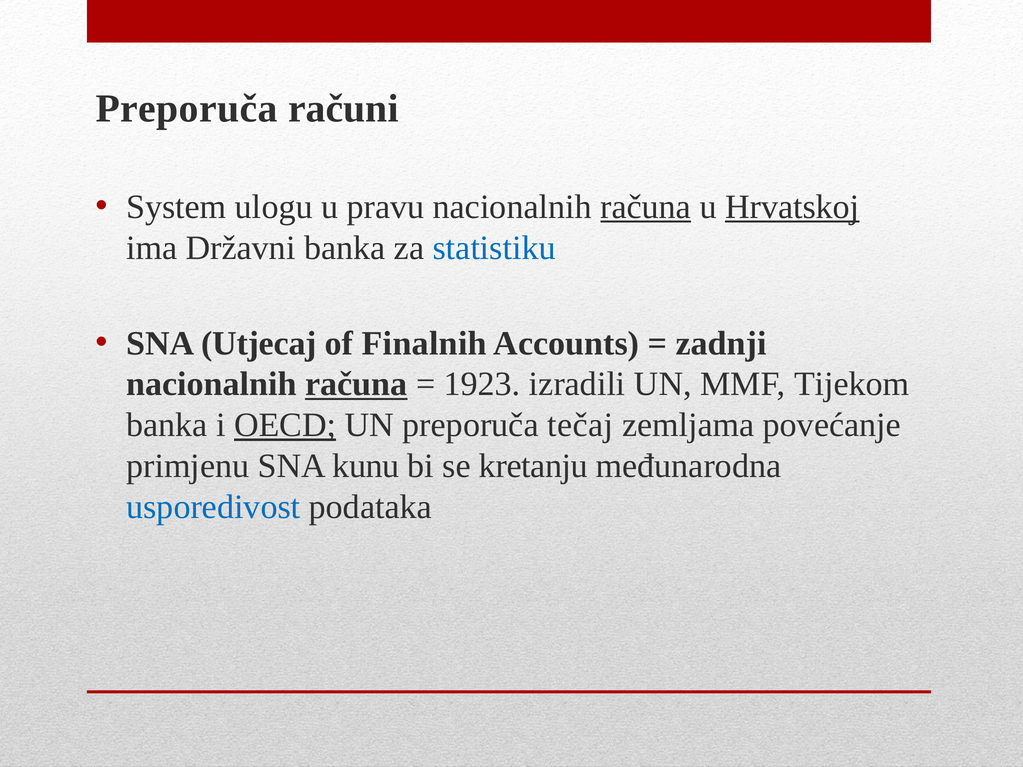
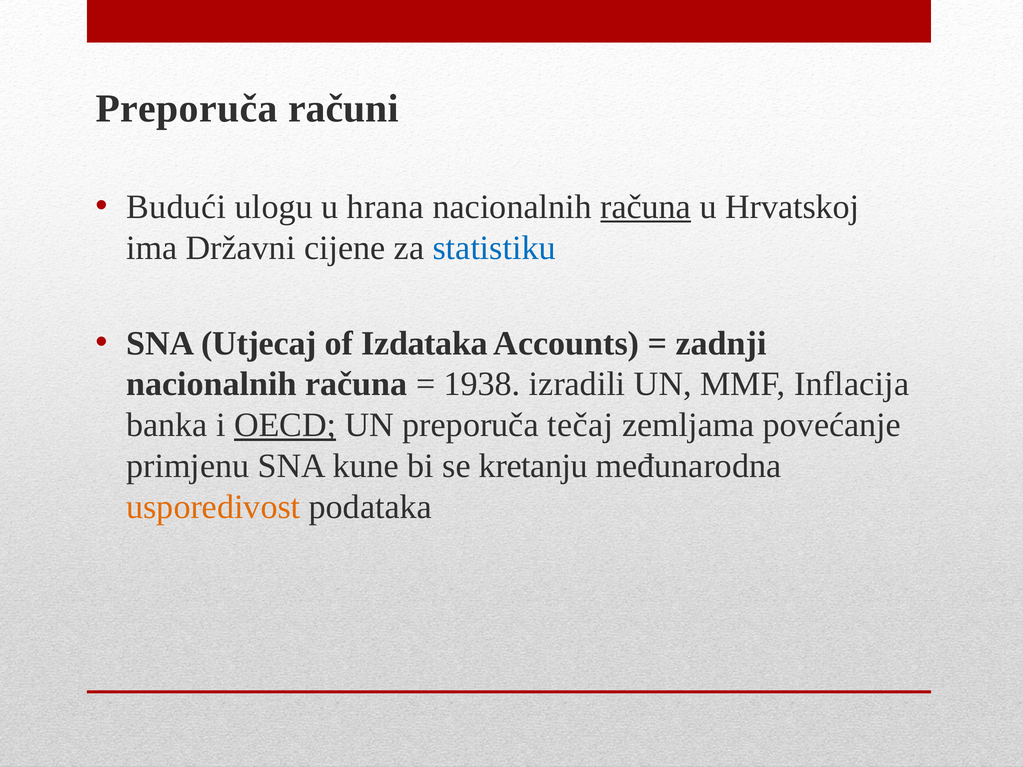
System: System -> Budući
pravu: pravu -> hrana
Hrvatskoj underline: present -> none
Državni banka: banka -> cijene
Finalnih: Finalnih -> Izdataka
računa at (356, 384) underline: present -> none
1923: 1923 -> 1938
Tijekom: Tijekom -> Inflacija
kunu: kunu -> kune
usporedivost colour: blue -> orange
